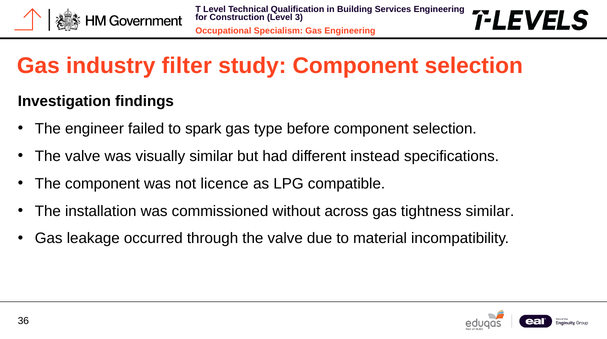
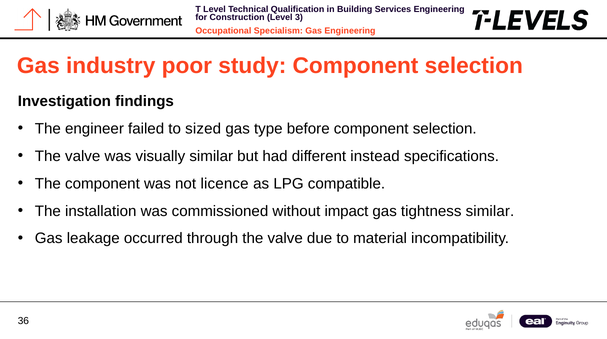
filter: filter -> poor
spark: spark -> sized
across: across -> impact
